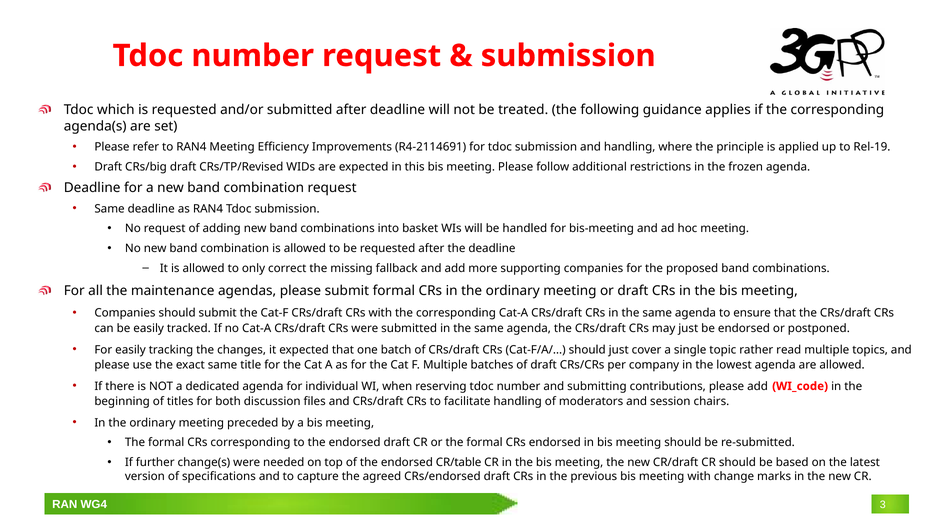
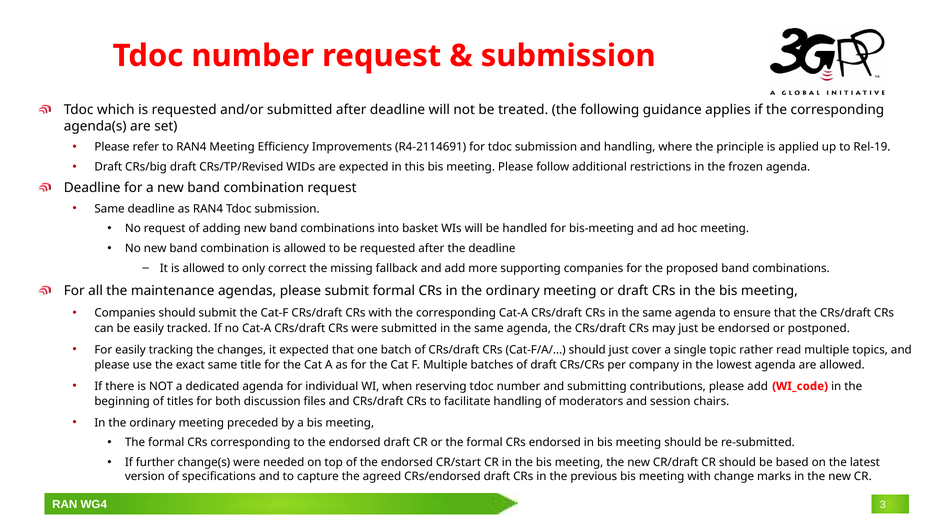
CR/table: CR/table -> CR/start
